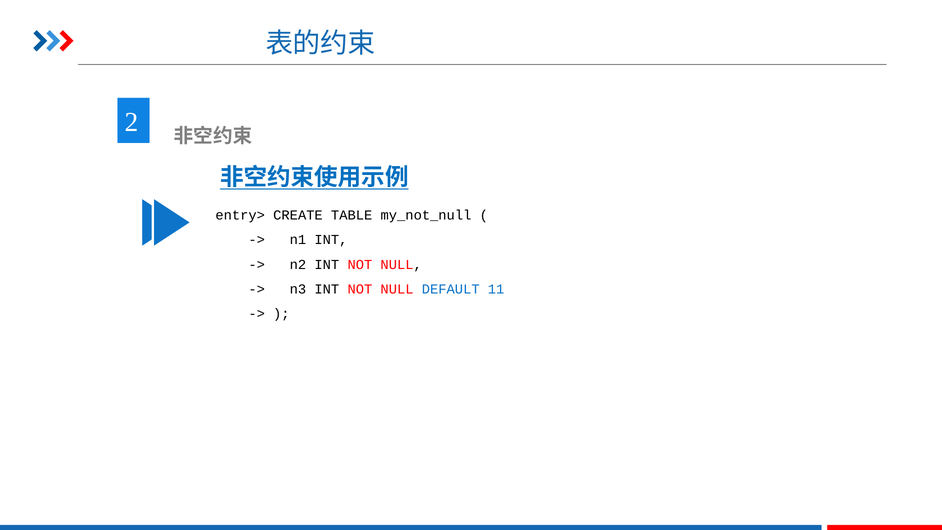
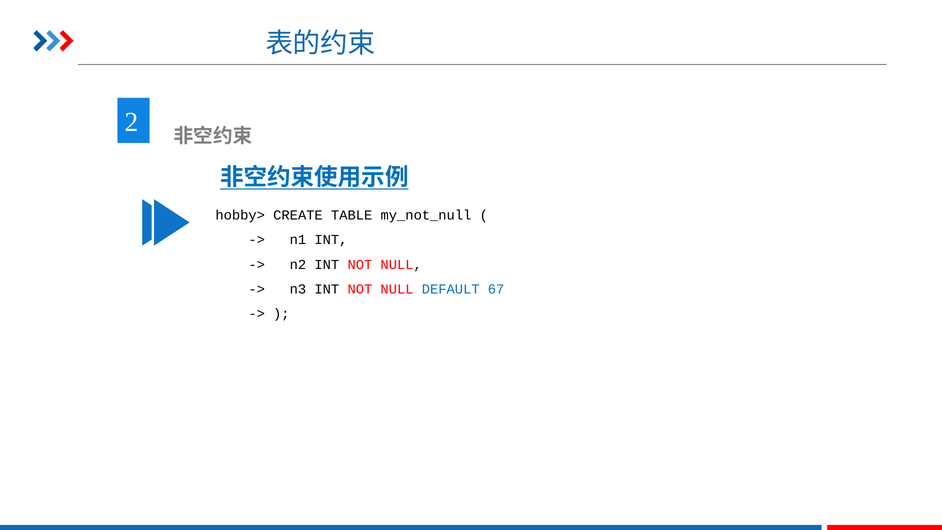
entry>: entry> -> hobby>
11: 11 -> 67
